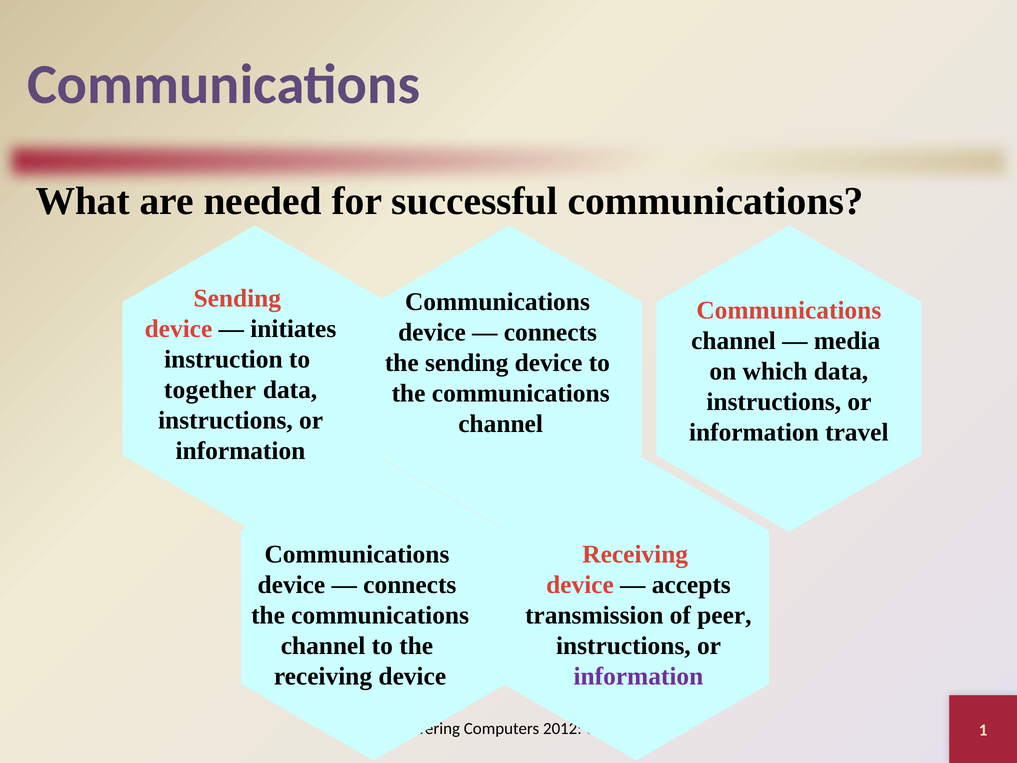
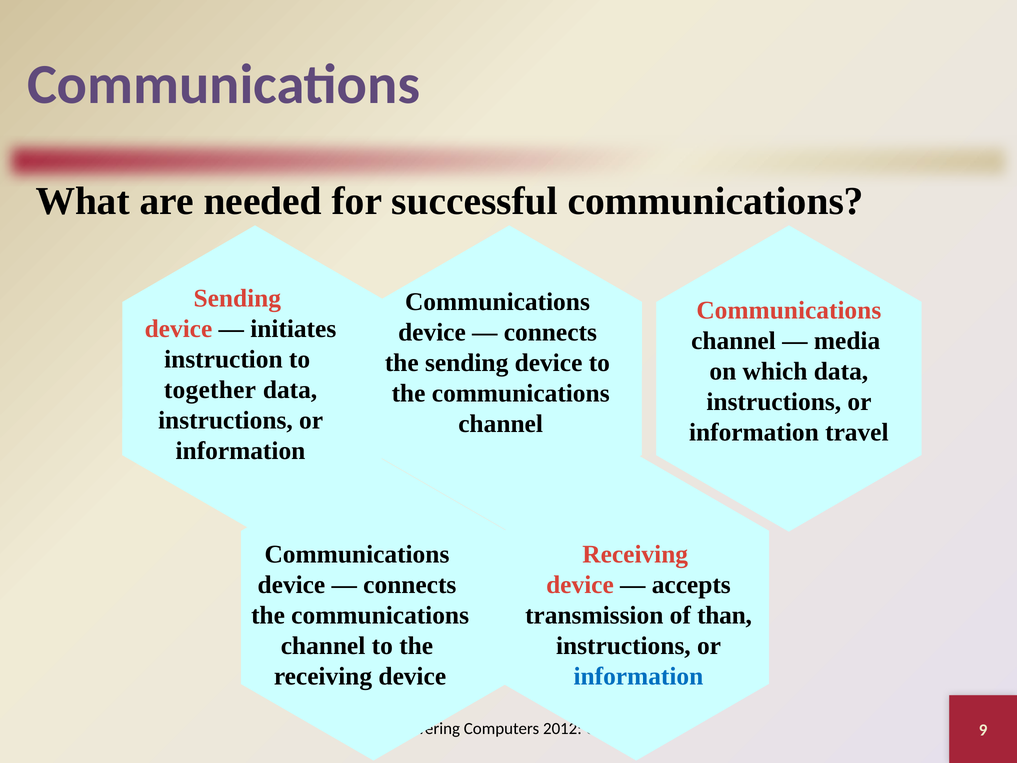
peer: peer -> than
information at (638, 676) colour: purple -> blue
1 at (983, 730): 1 -> 9
